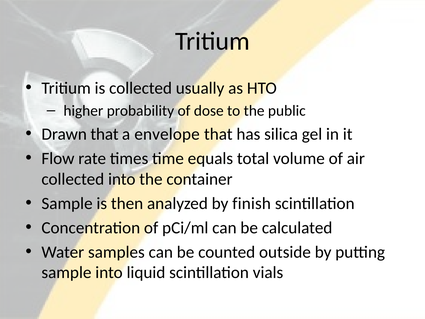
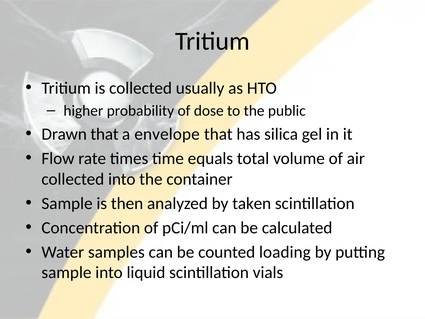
finish: finish -> taken
outside: outside -> loading
